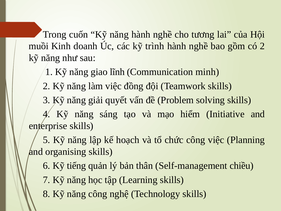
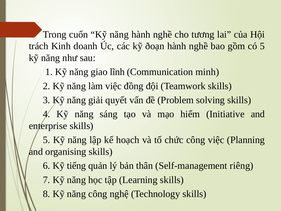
muồi: muồi -> trách
trình: trình -> ðoạn
có 2: 2 -> 5
chiều: chiều -> riêng
